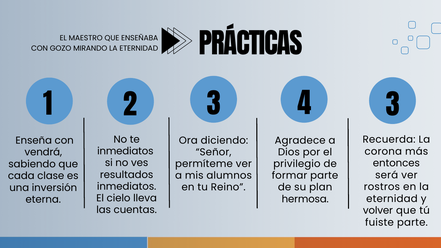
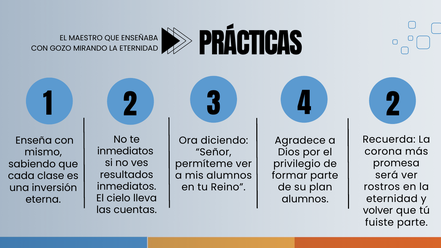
4 3: 3 -> 2
vendrá: vendrá -> mismo
entonces: entonces -> promesa
hermosa at (305, 199): hermosa -> alumnos
